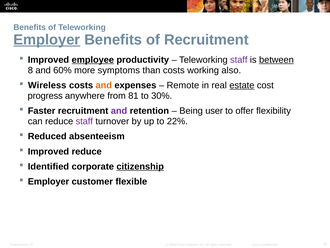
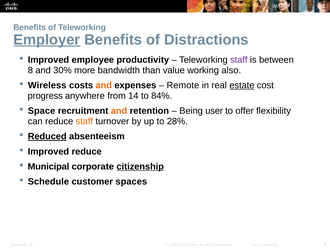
of Recruitment: Recruitment -> Distractions
employee underline: present -> none
between underline: present -> none
60%: 60% -> 30%
symptoms: symptoms -> bandwidth
than costs: costs -> value
81: 81 -> 14
30%: 30% -> 84%
Faster: Faster -> Space
and at (119, 111) colour: purple -> orange
staff at (84, 121) colour: purple -> orange
22%: 22% -> 28%
Reduced underline: none -> present
Identified: Identified -> Municipal
Employer at (48, 181): Employer -> Schedule
flexible: flexible -> spaces
